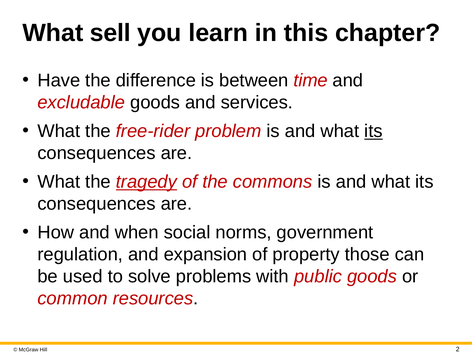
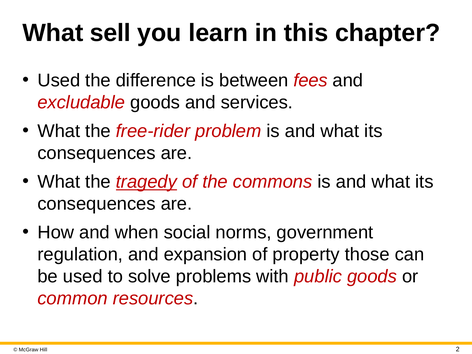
Have at (59, 81): Have -> Used
time: time -> fees
its at (373, 131) underline: present -> none
